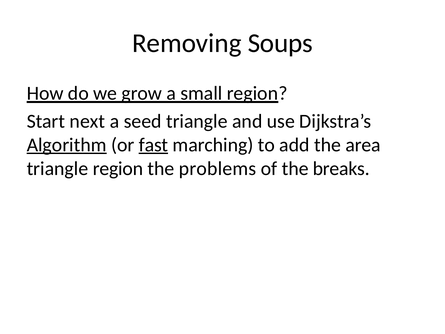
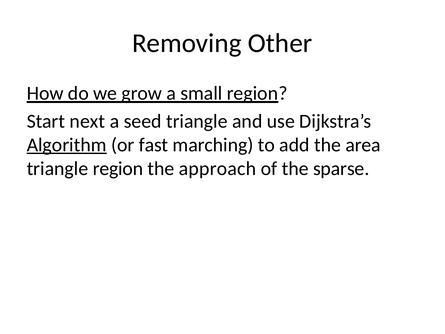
Soups: Soups -> Other
fast underline: present -> none
problems: problems -> approach
breaks: breaks -> sparse
